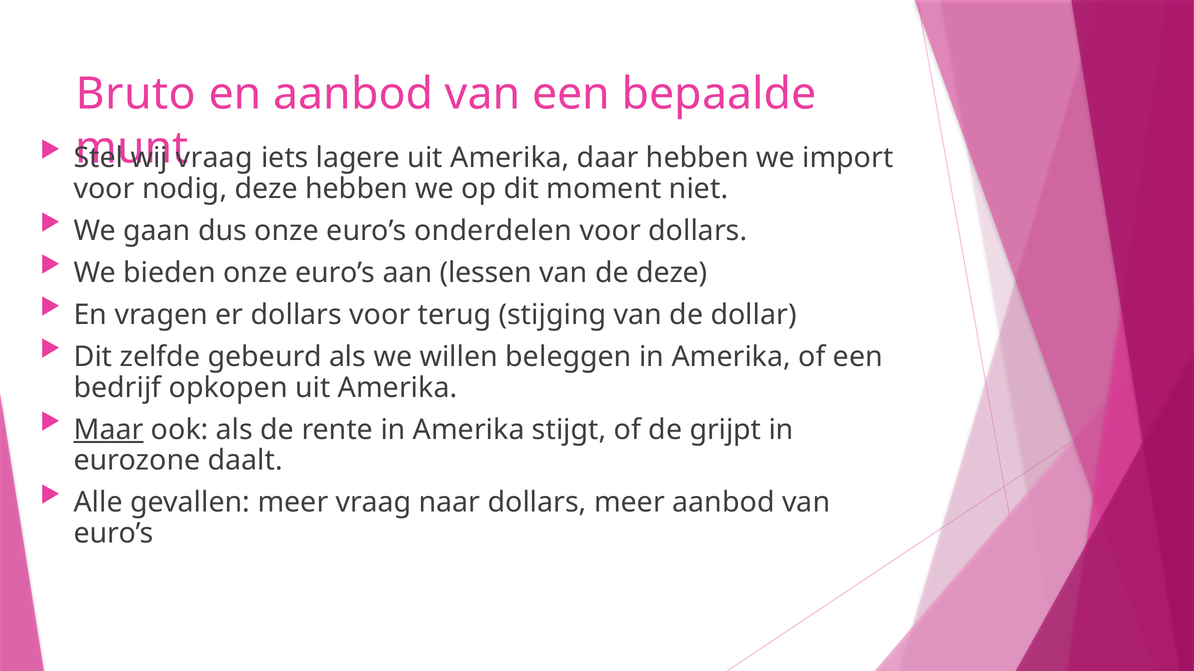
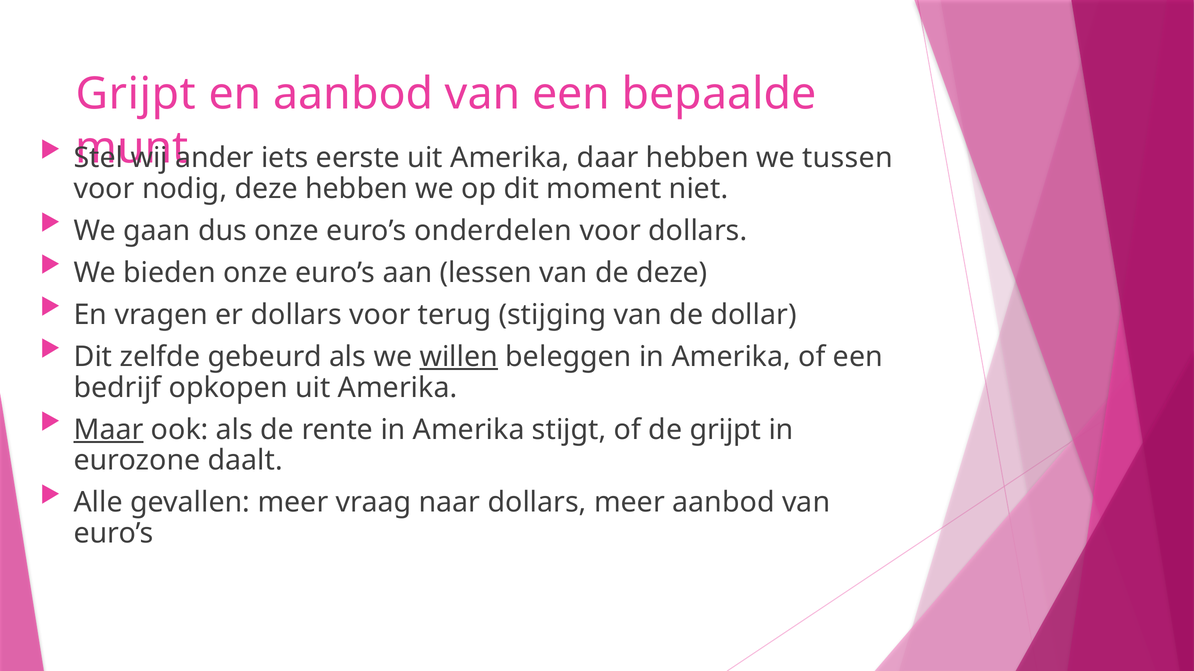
Bruto at (136, 94): Bruto -> Grijpt
vraag at (214, 158): vraag -> ander
lagere: lagere -> eerste
import: import -> tussen
willen underline: none -> present
